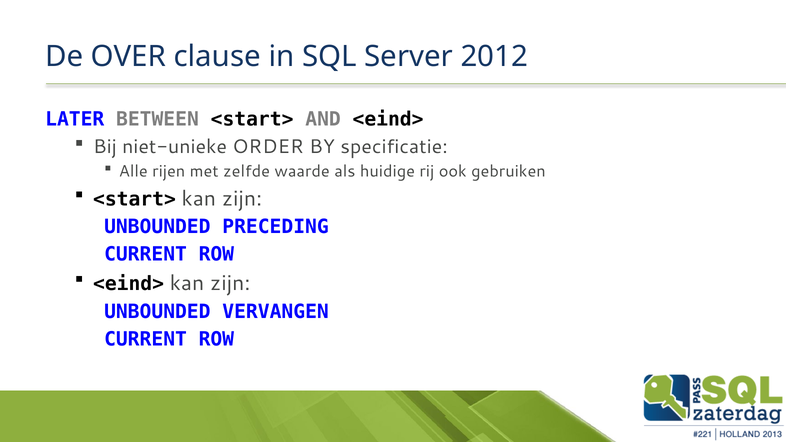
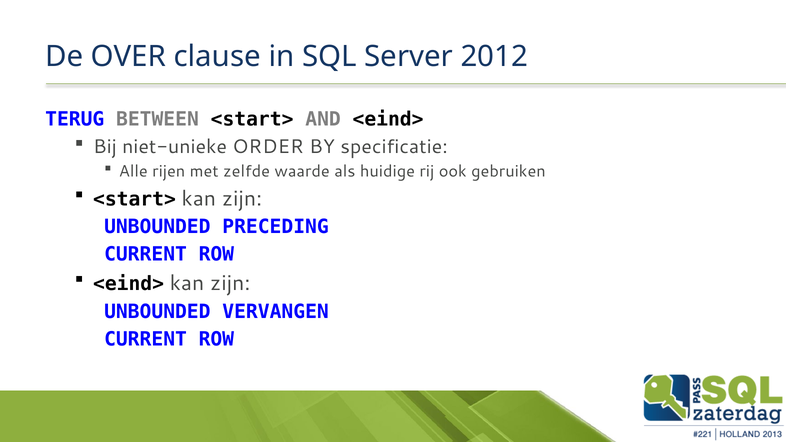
LATER: LATER -> TERUG
